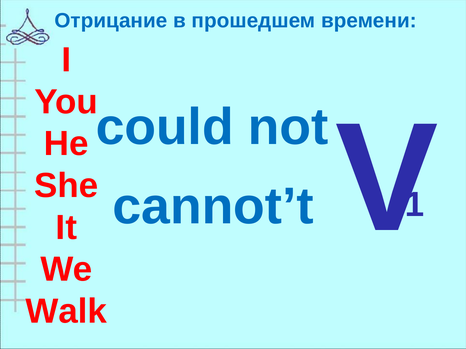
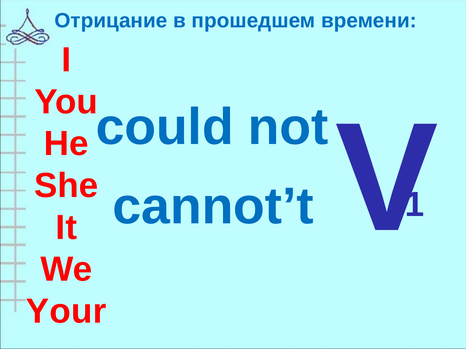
Walk: Walk -> Your
